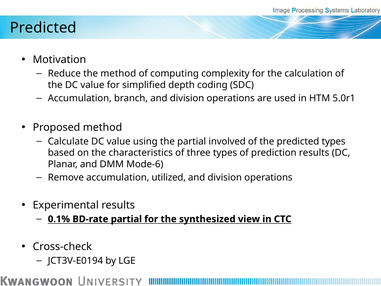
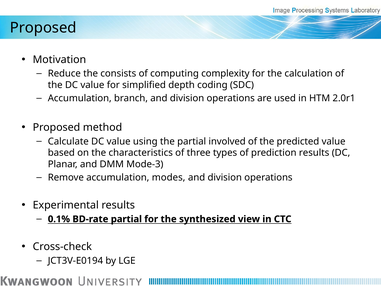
Predicted at (43, 28): Predicted -> Proposed
the method: method -> consists
5.0r1: 5.0r1 -> 2.0r1
predicted types: types -> value
Mode-6: Mode-6 -> Mode-3
utilized: utilized -> modes
